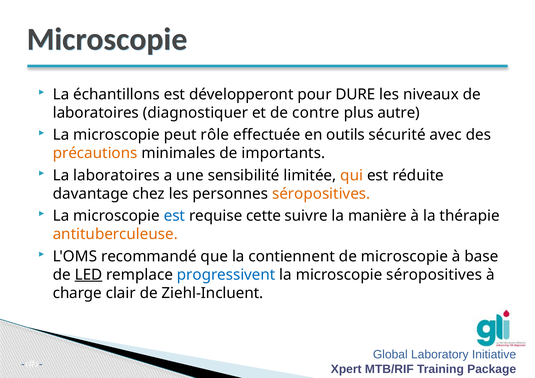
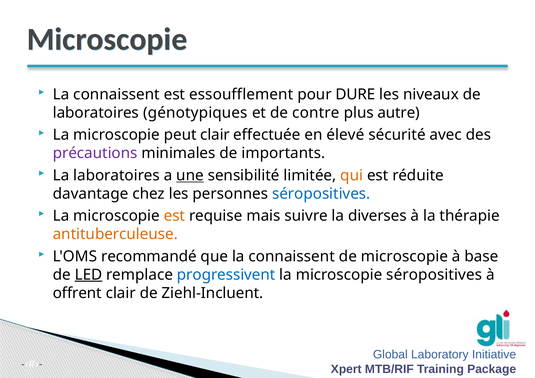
échantillons at (117, 94): échantillons -> connaissent
développeront: développeront -> essoufflement
diagnostiquer: diagnostiquer -> génotypiques
peut rôle: rôle -> clair
outils: outils -> élevé
précautions colour: orange -> purple
une underline: none -> present
séropositives at (321, 194) colour: orange -> blue
est at (174, 216) colour: blue -> orange
cette: cette -> mais
manière: manière -> diverses
que la contiennent: contiennent -> connaissent
charge: charge -> offrent
